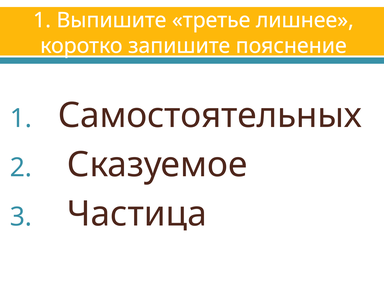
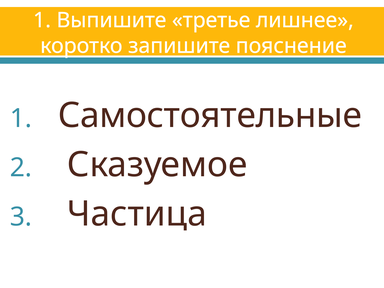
Самостоятельных: Самостоятельных -> Самостоятельные
